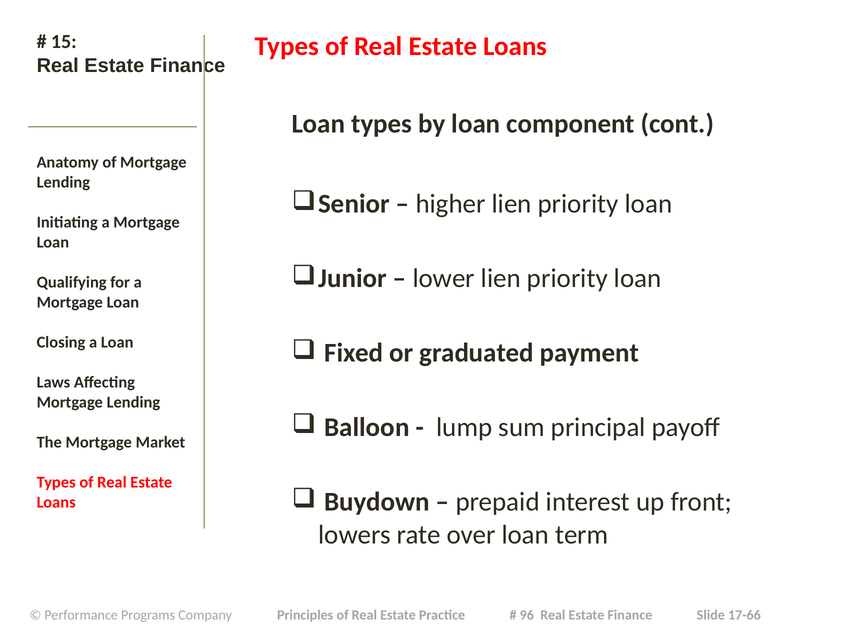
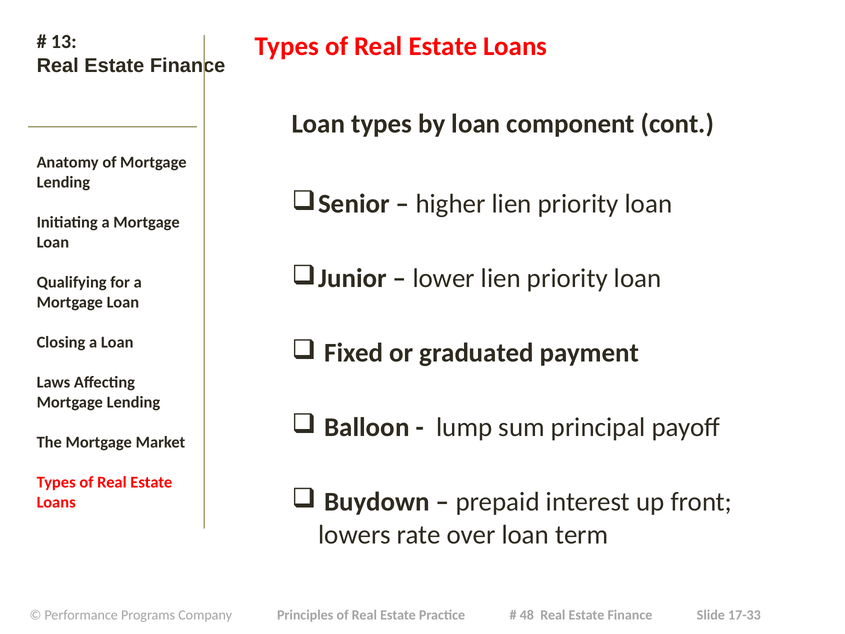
15: 15 -> 13
96: 96 -> 48
17-66: 17-66 -> 17-33
